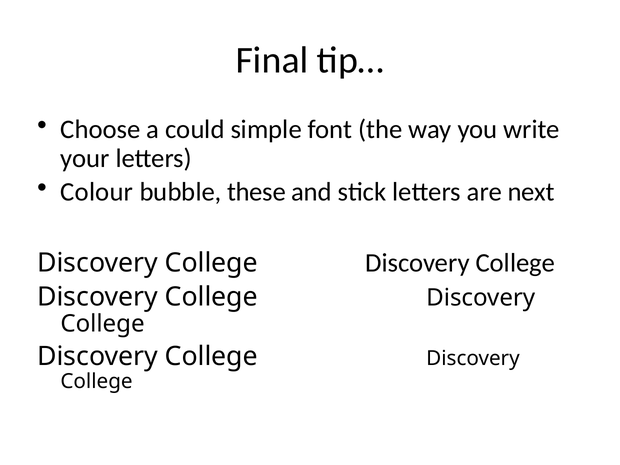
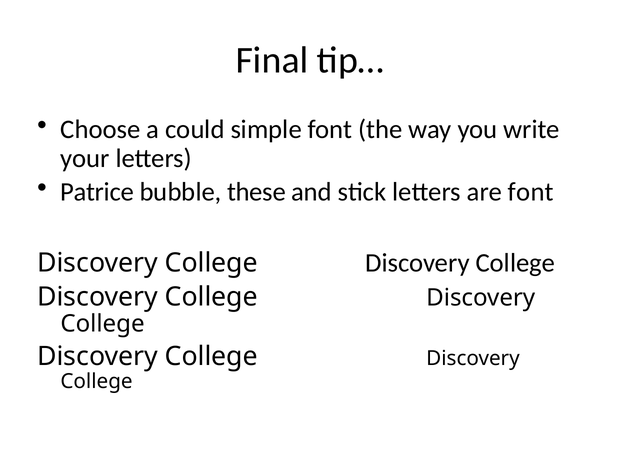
Colour: Colour -> Patrice
are next: next -> font
